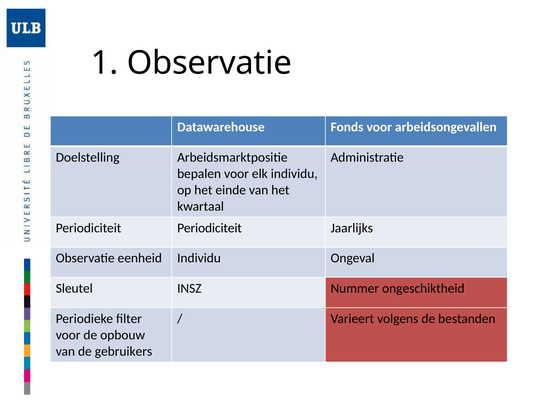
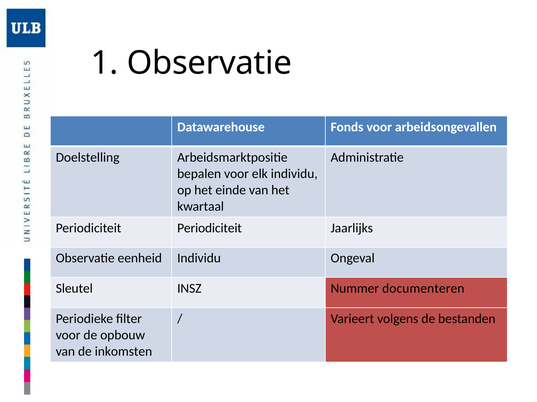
ongeschiktheid: ongeschiktheid -> documenteren
gebruikers: gebruikers -> inkomsten
